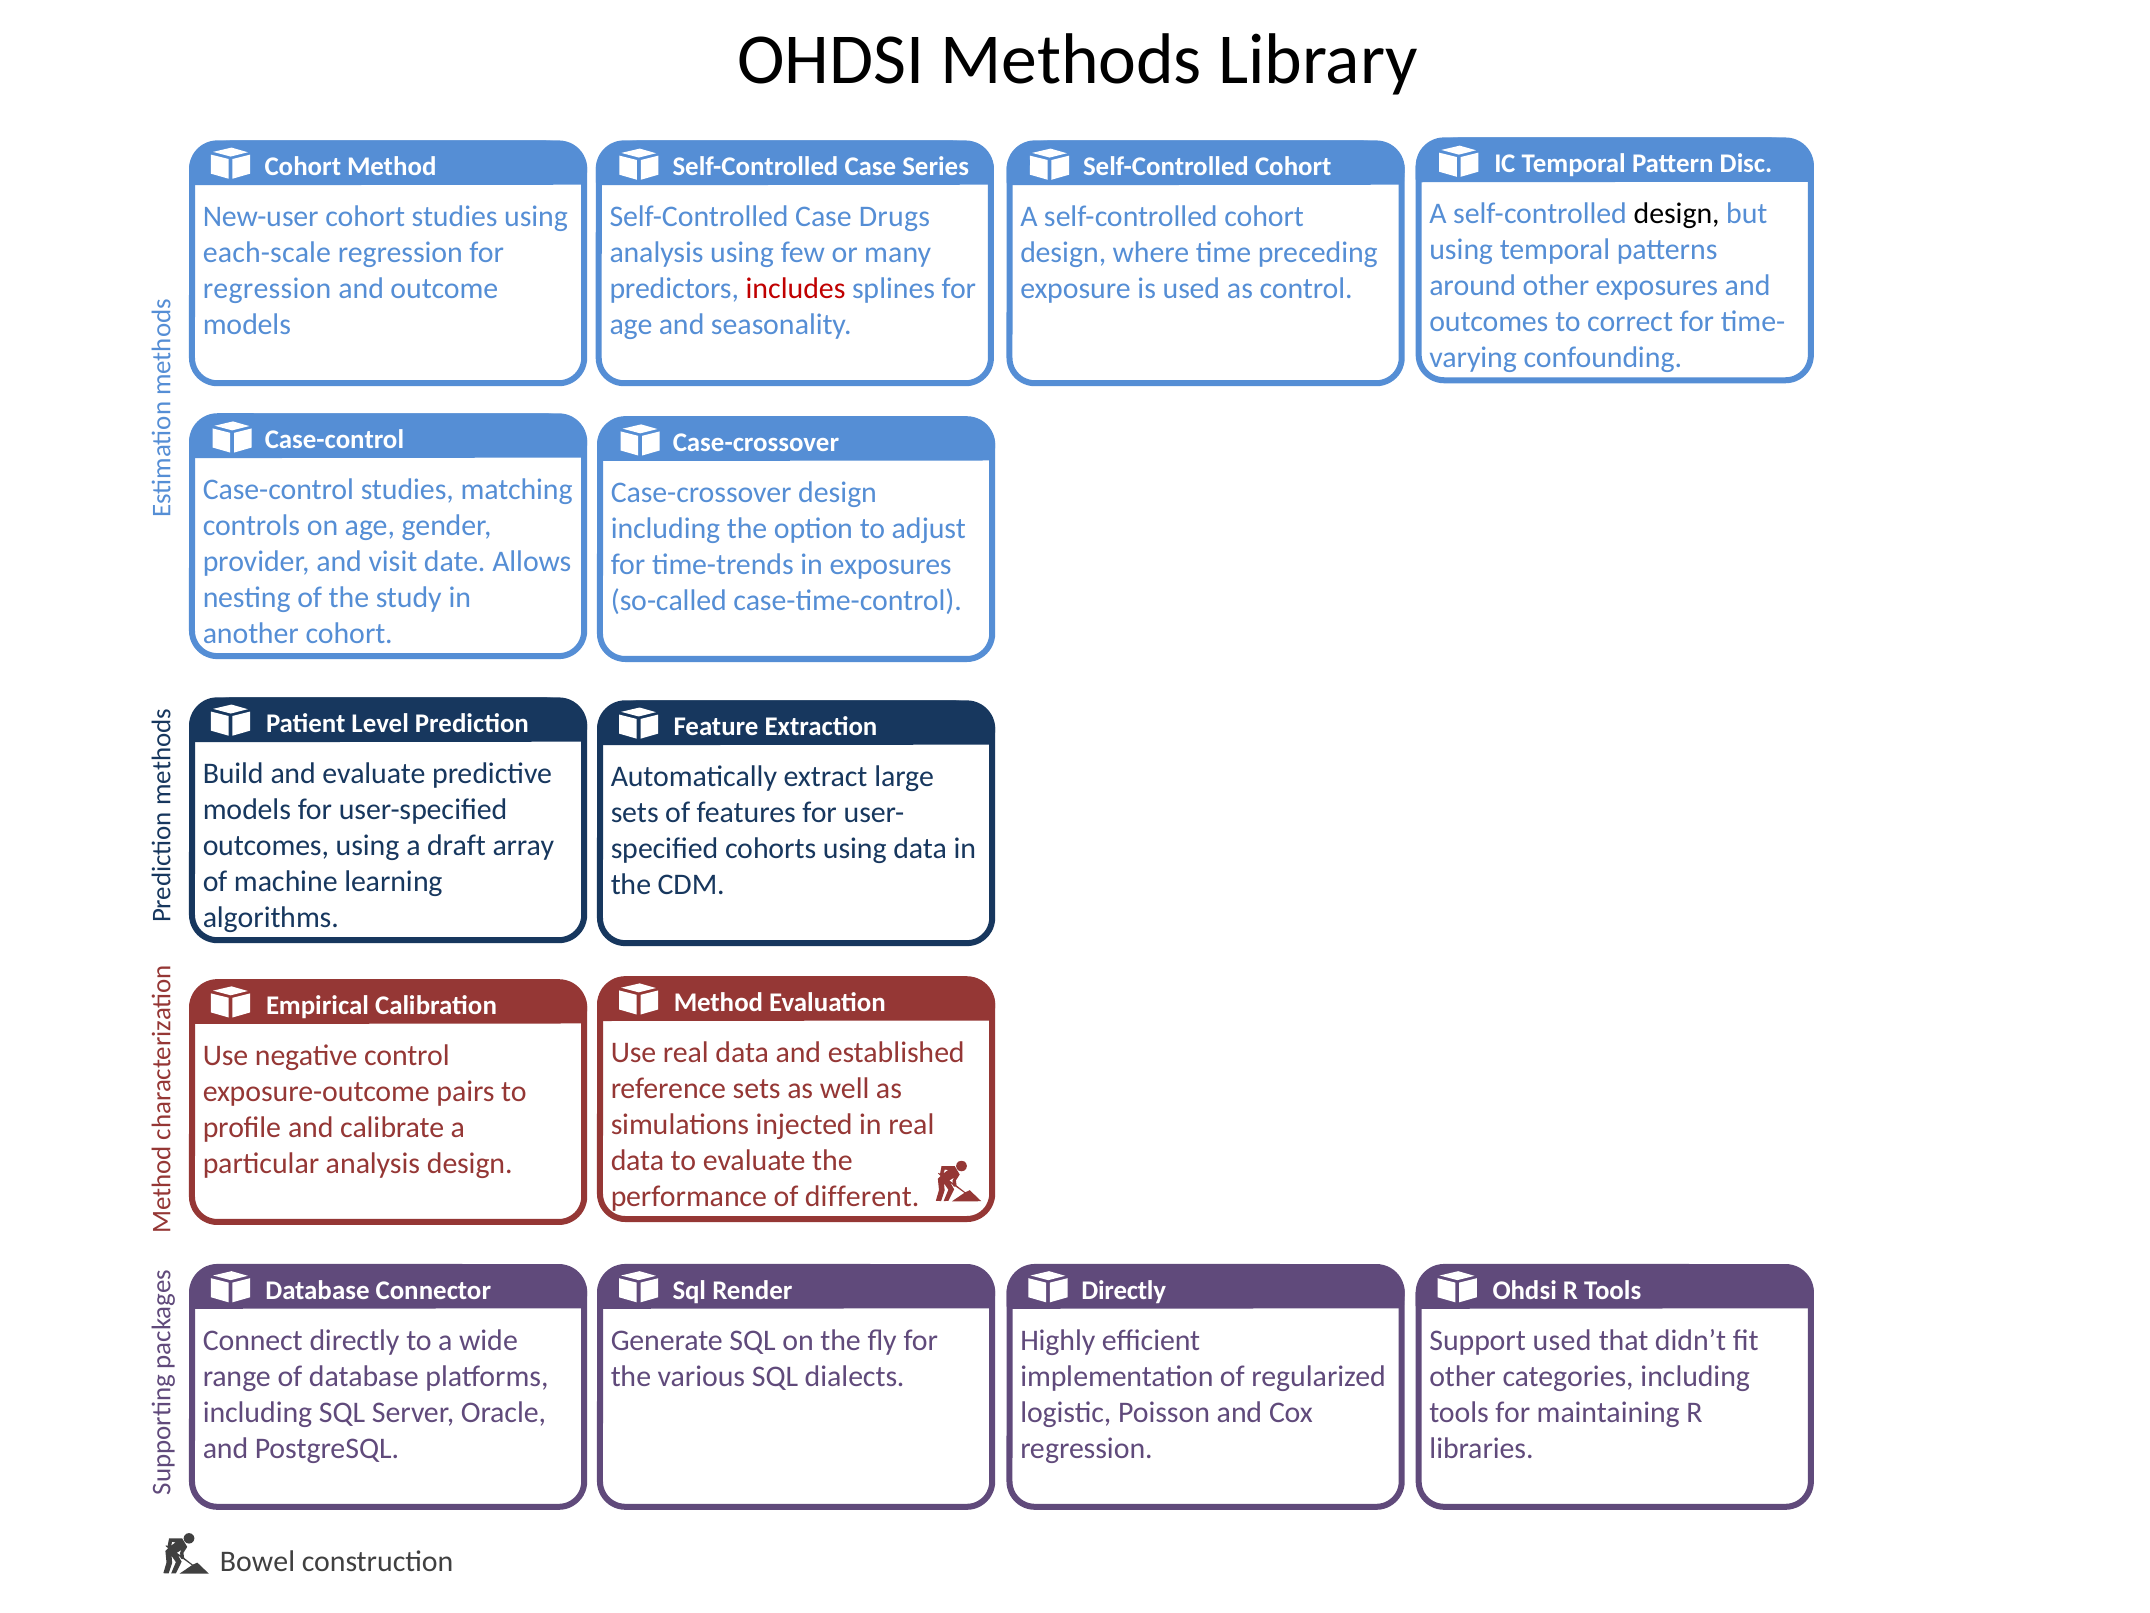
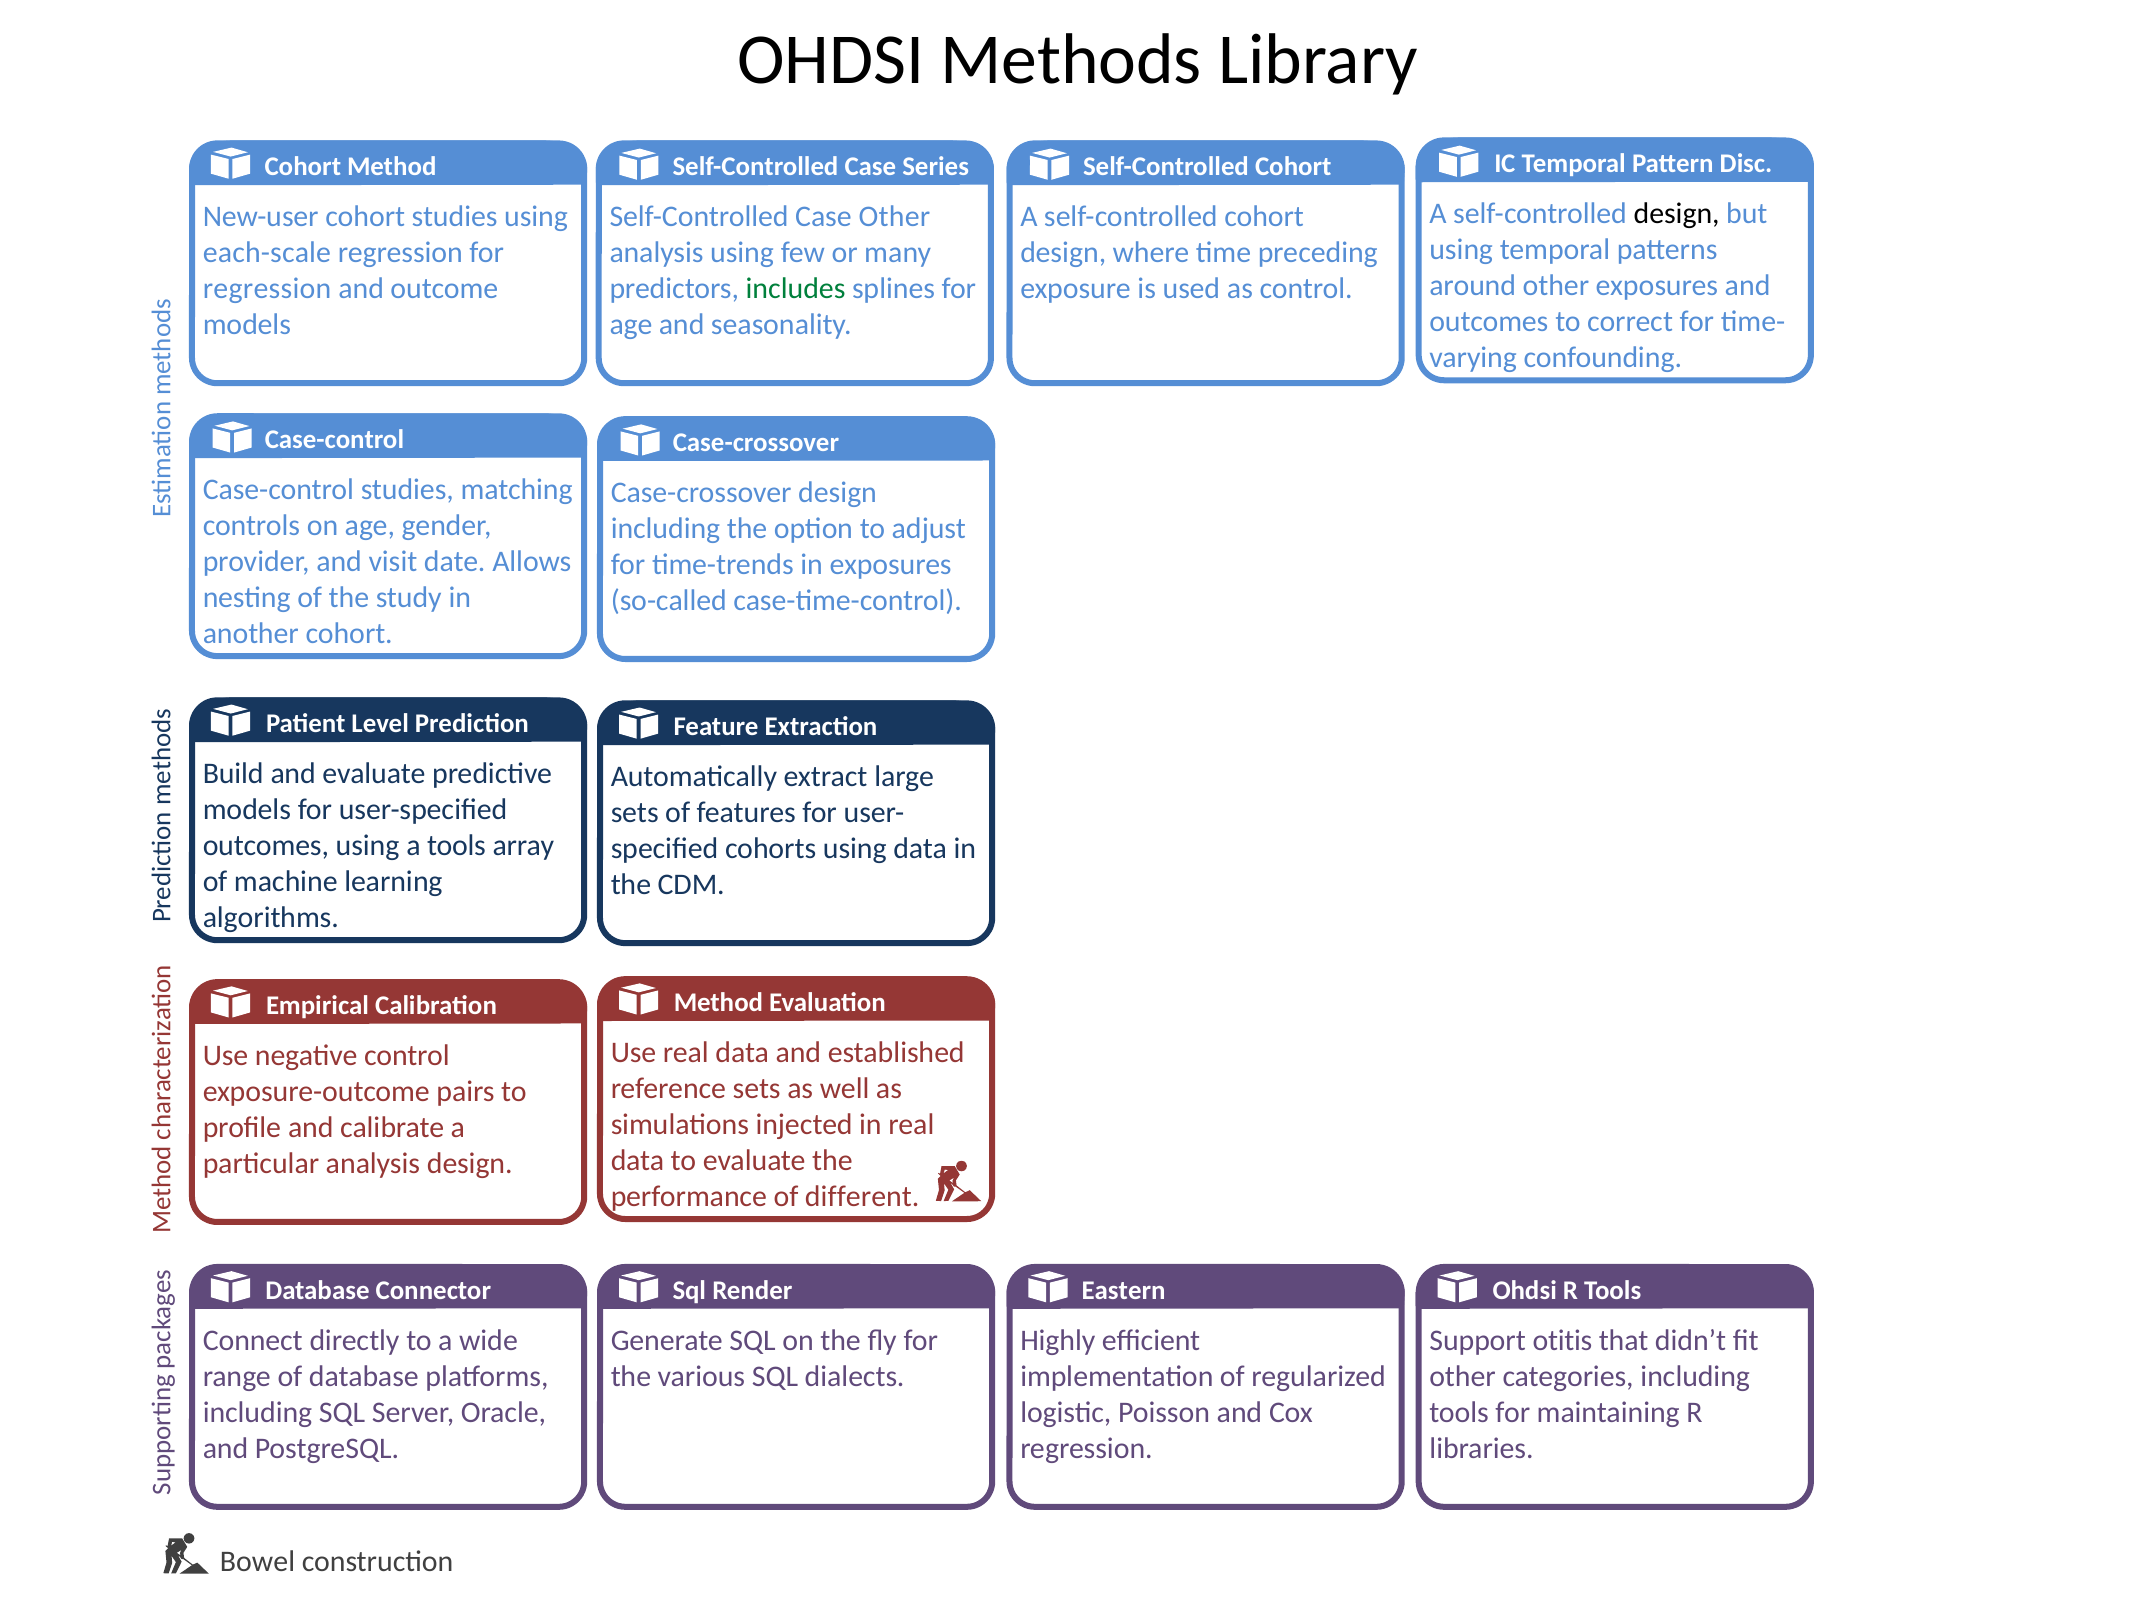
Case Drugs: Drugs -> Other
includes colour: red -> green
a draft: draft -> tools
Directly at (1124, 1290): Directly -> Eastern
Support used: used -> otitis
